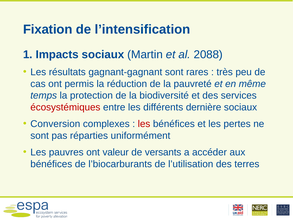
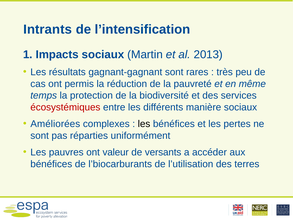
Fixation: Fixation -> Intrants
2088: 2088 -> 2013
dernière: dernière -> manière
Conversion: Conversion -> Améliorées
les at (144, 124) colour: red -> black
